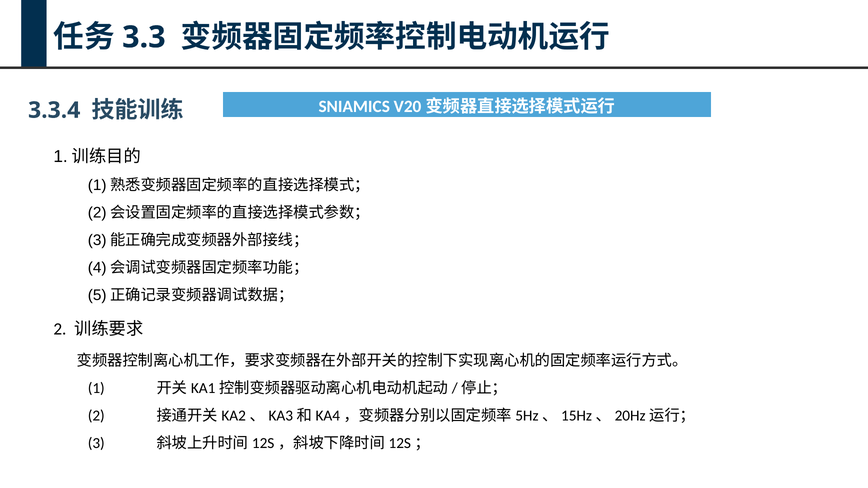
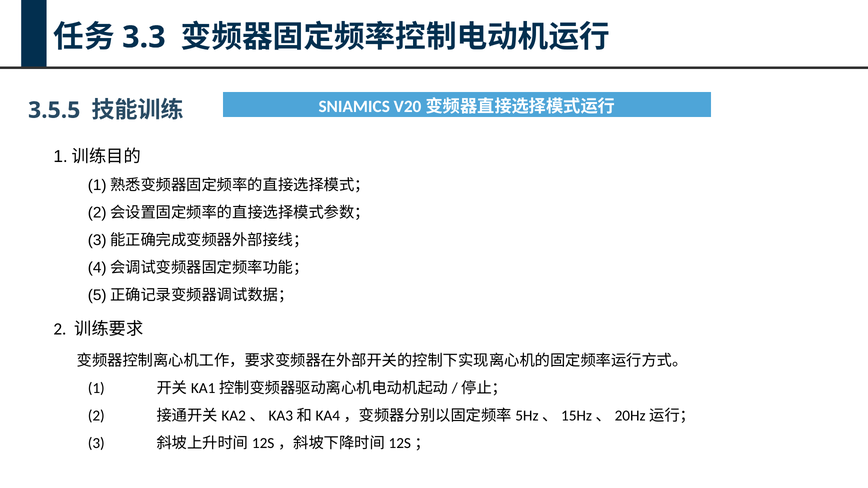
3.3.4: 3.3.4 -> 3.5.5
